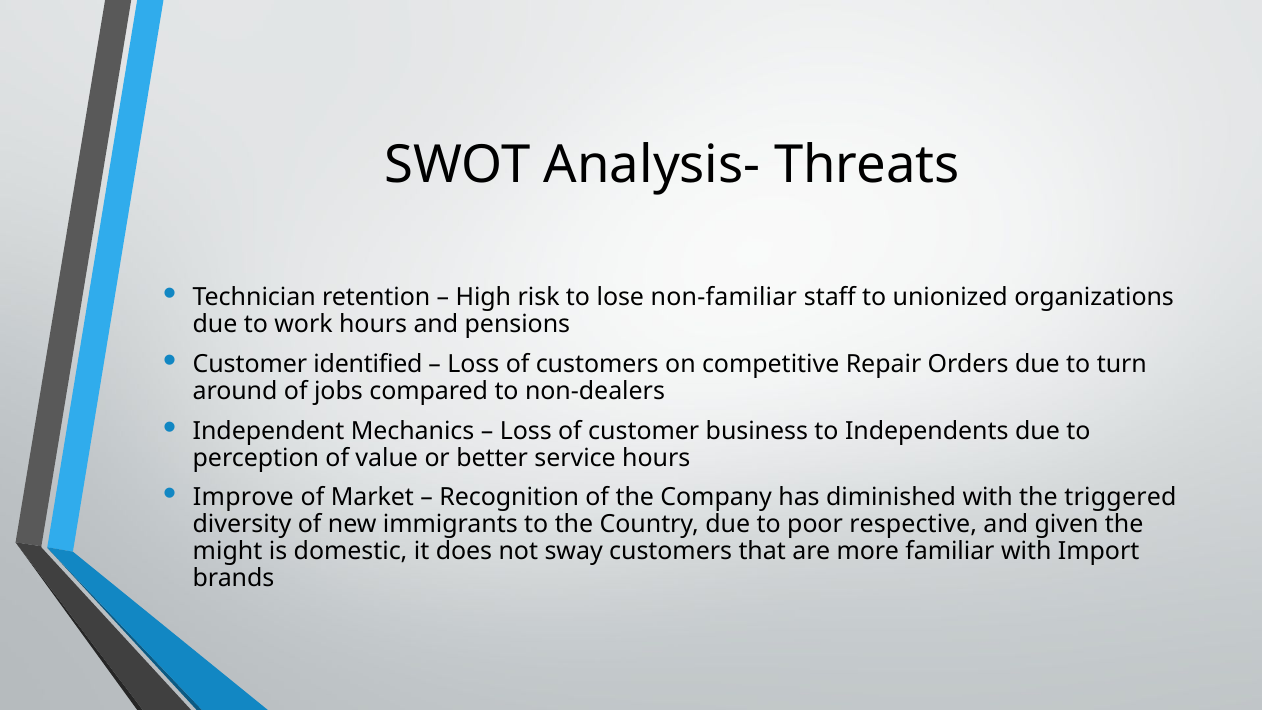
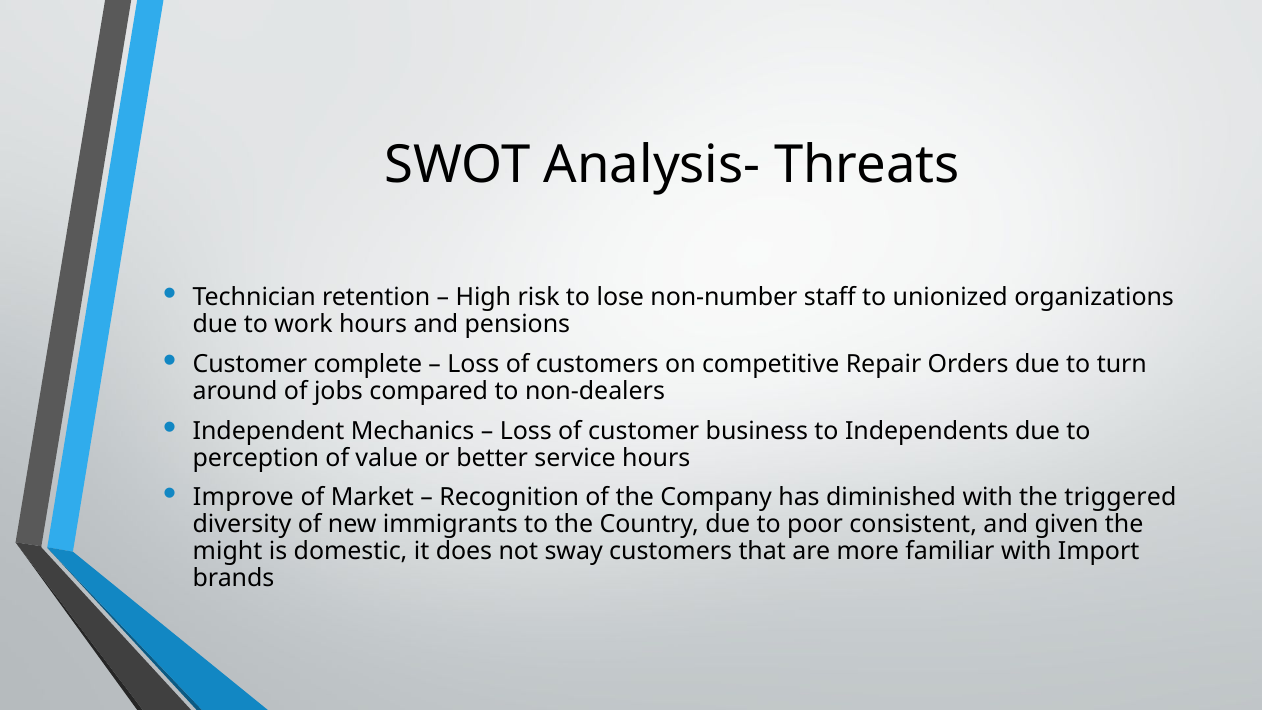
non-familiar: non-familiar -> non-number
identified: identified -> complete
respective: respective -> consistent
